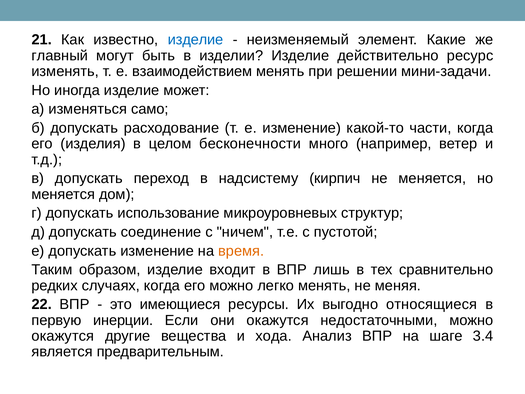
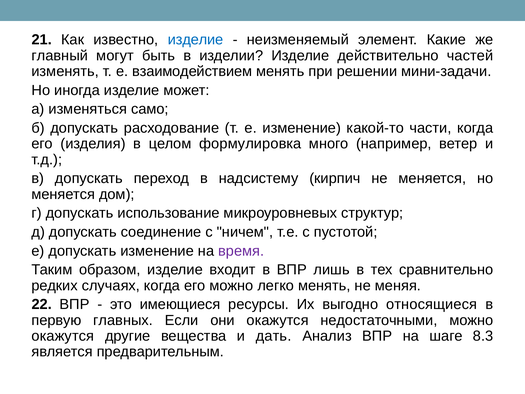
ресурс: ресурс -> частей
бесконечности: бесконечности -> формулировка
время colour: orange -> purple
инерции: инерции -> главных
хода: хода -> дать
3.4: 3.4 -> 8.3
